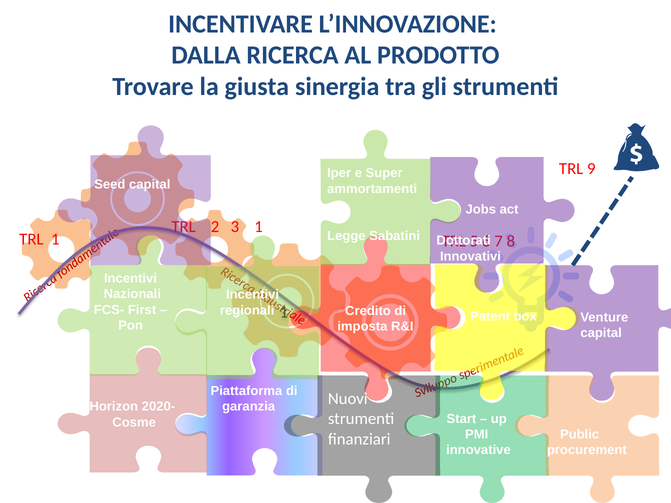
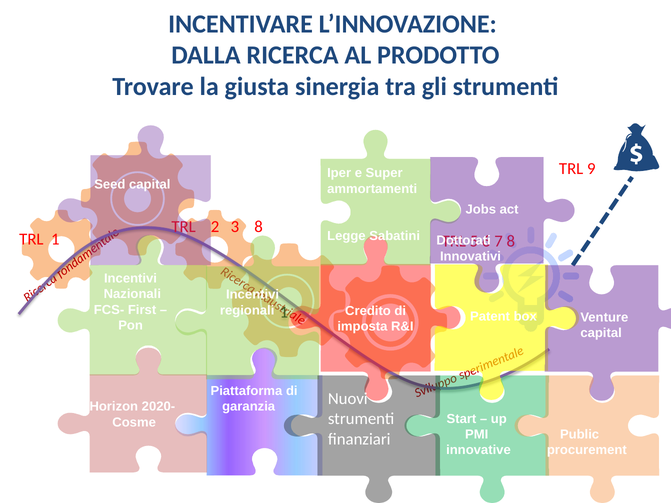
3 1: 1 -> 8
